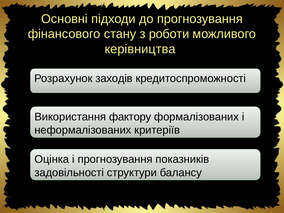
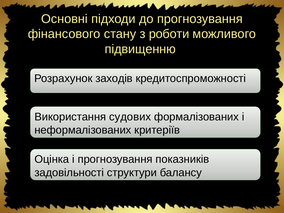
керівництва: керівництва -> підвищенню
фактору: фактору -> судових
